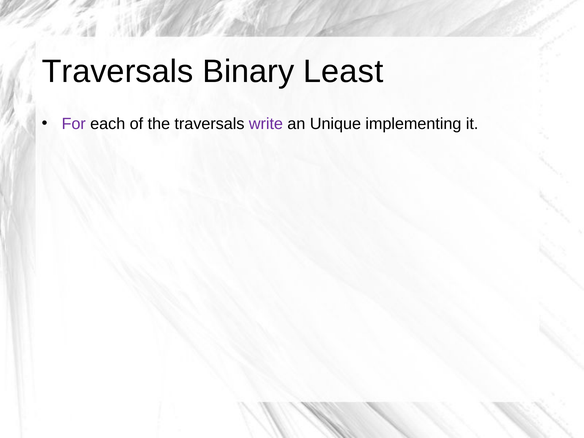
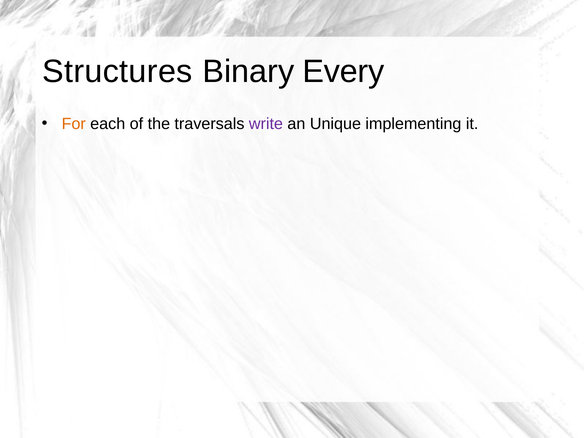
Traversals at (117, 72): Traversals -> Structures
Least: Least -> Every
For colour: purple -> orange
